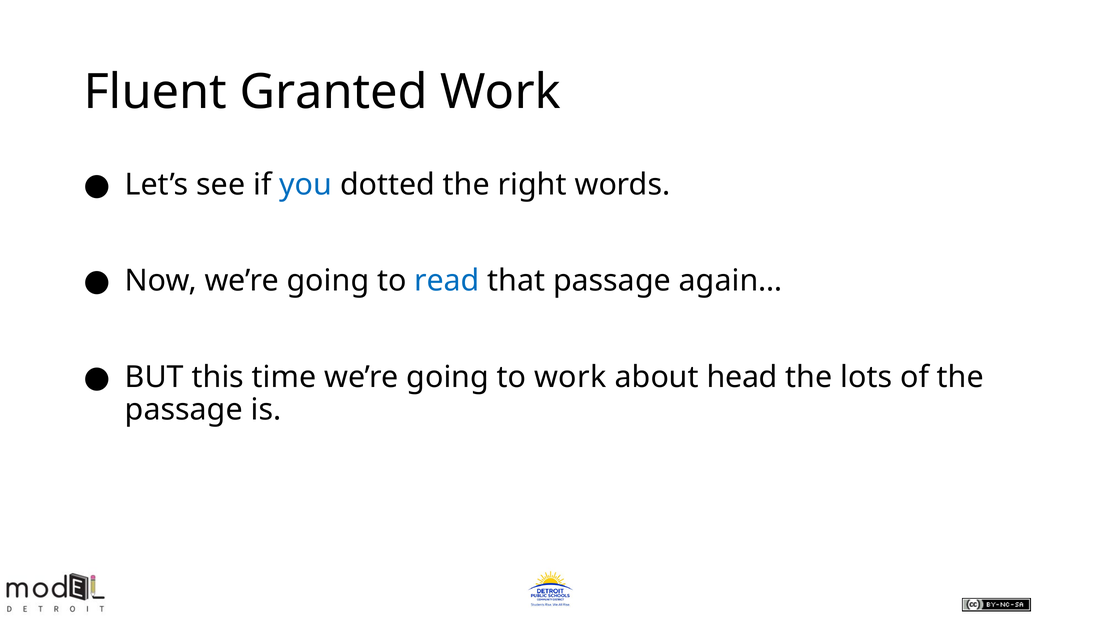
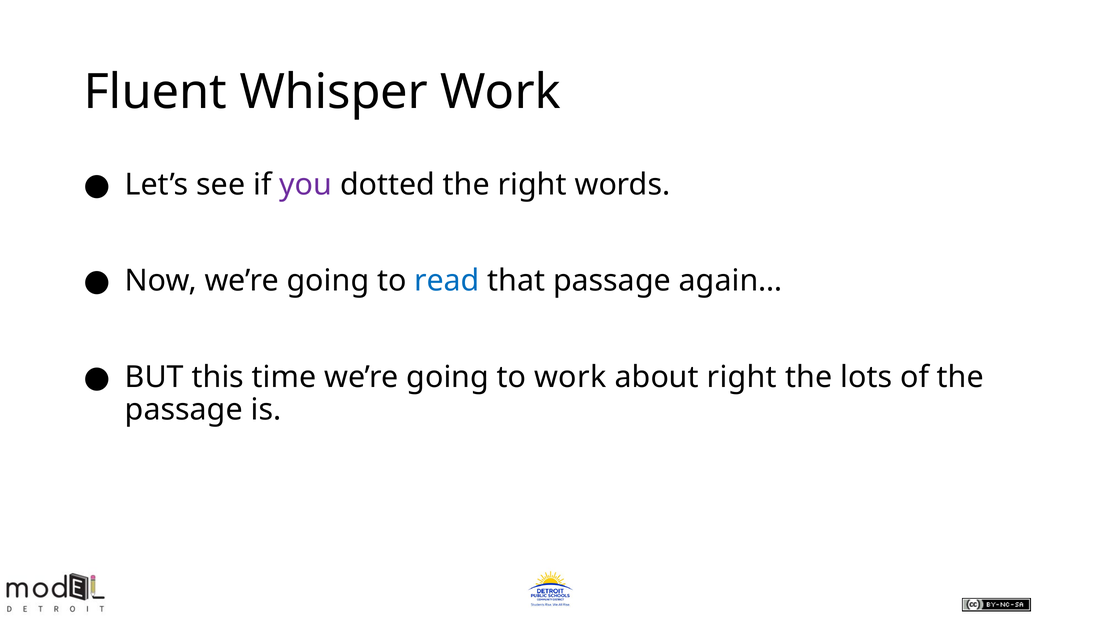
Granted: Granted -> Whisper
you colour: blue -> purple
about head: head -> right
